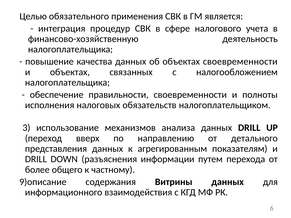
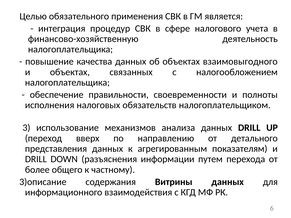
объектах своевременности: своевременности -> взаимовыгодного
9)описание: 9)описание -> 3)описание
